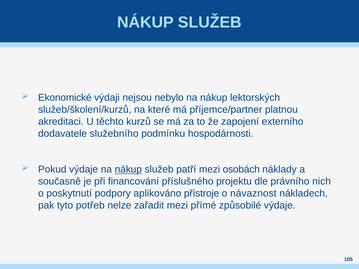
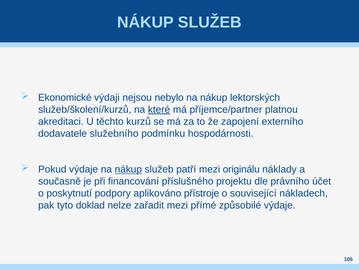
které underline: none -> present
osobách: osobách -> originálu
nich: nich -> účet
návaznost: návaznost -> související
potřeb: potřeb -> doklad
